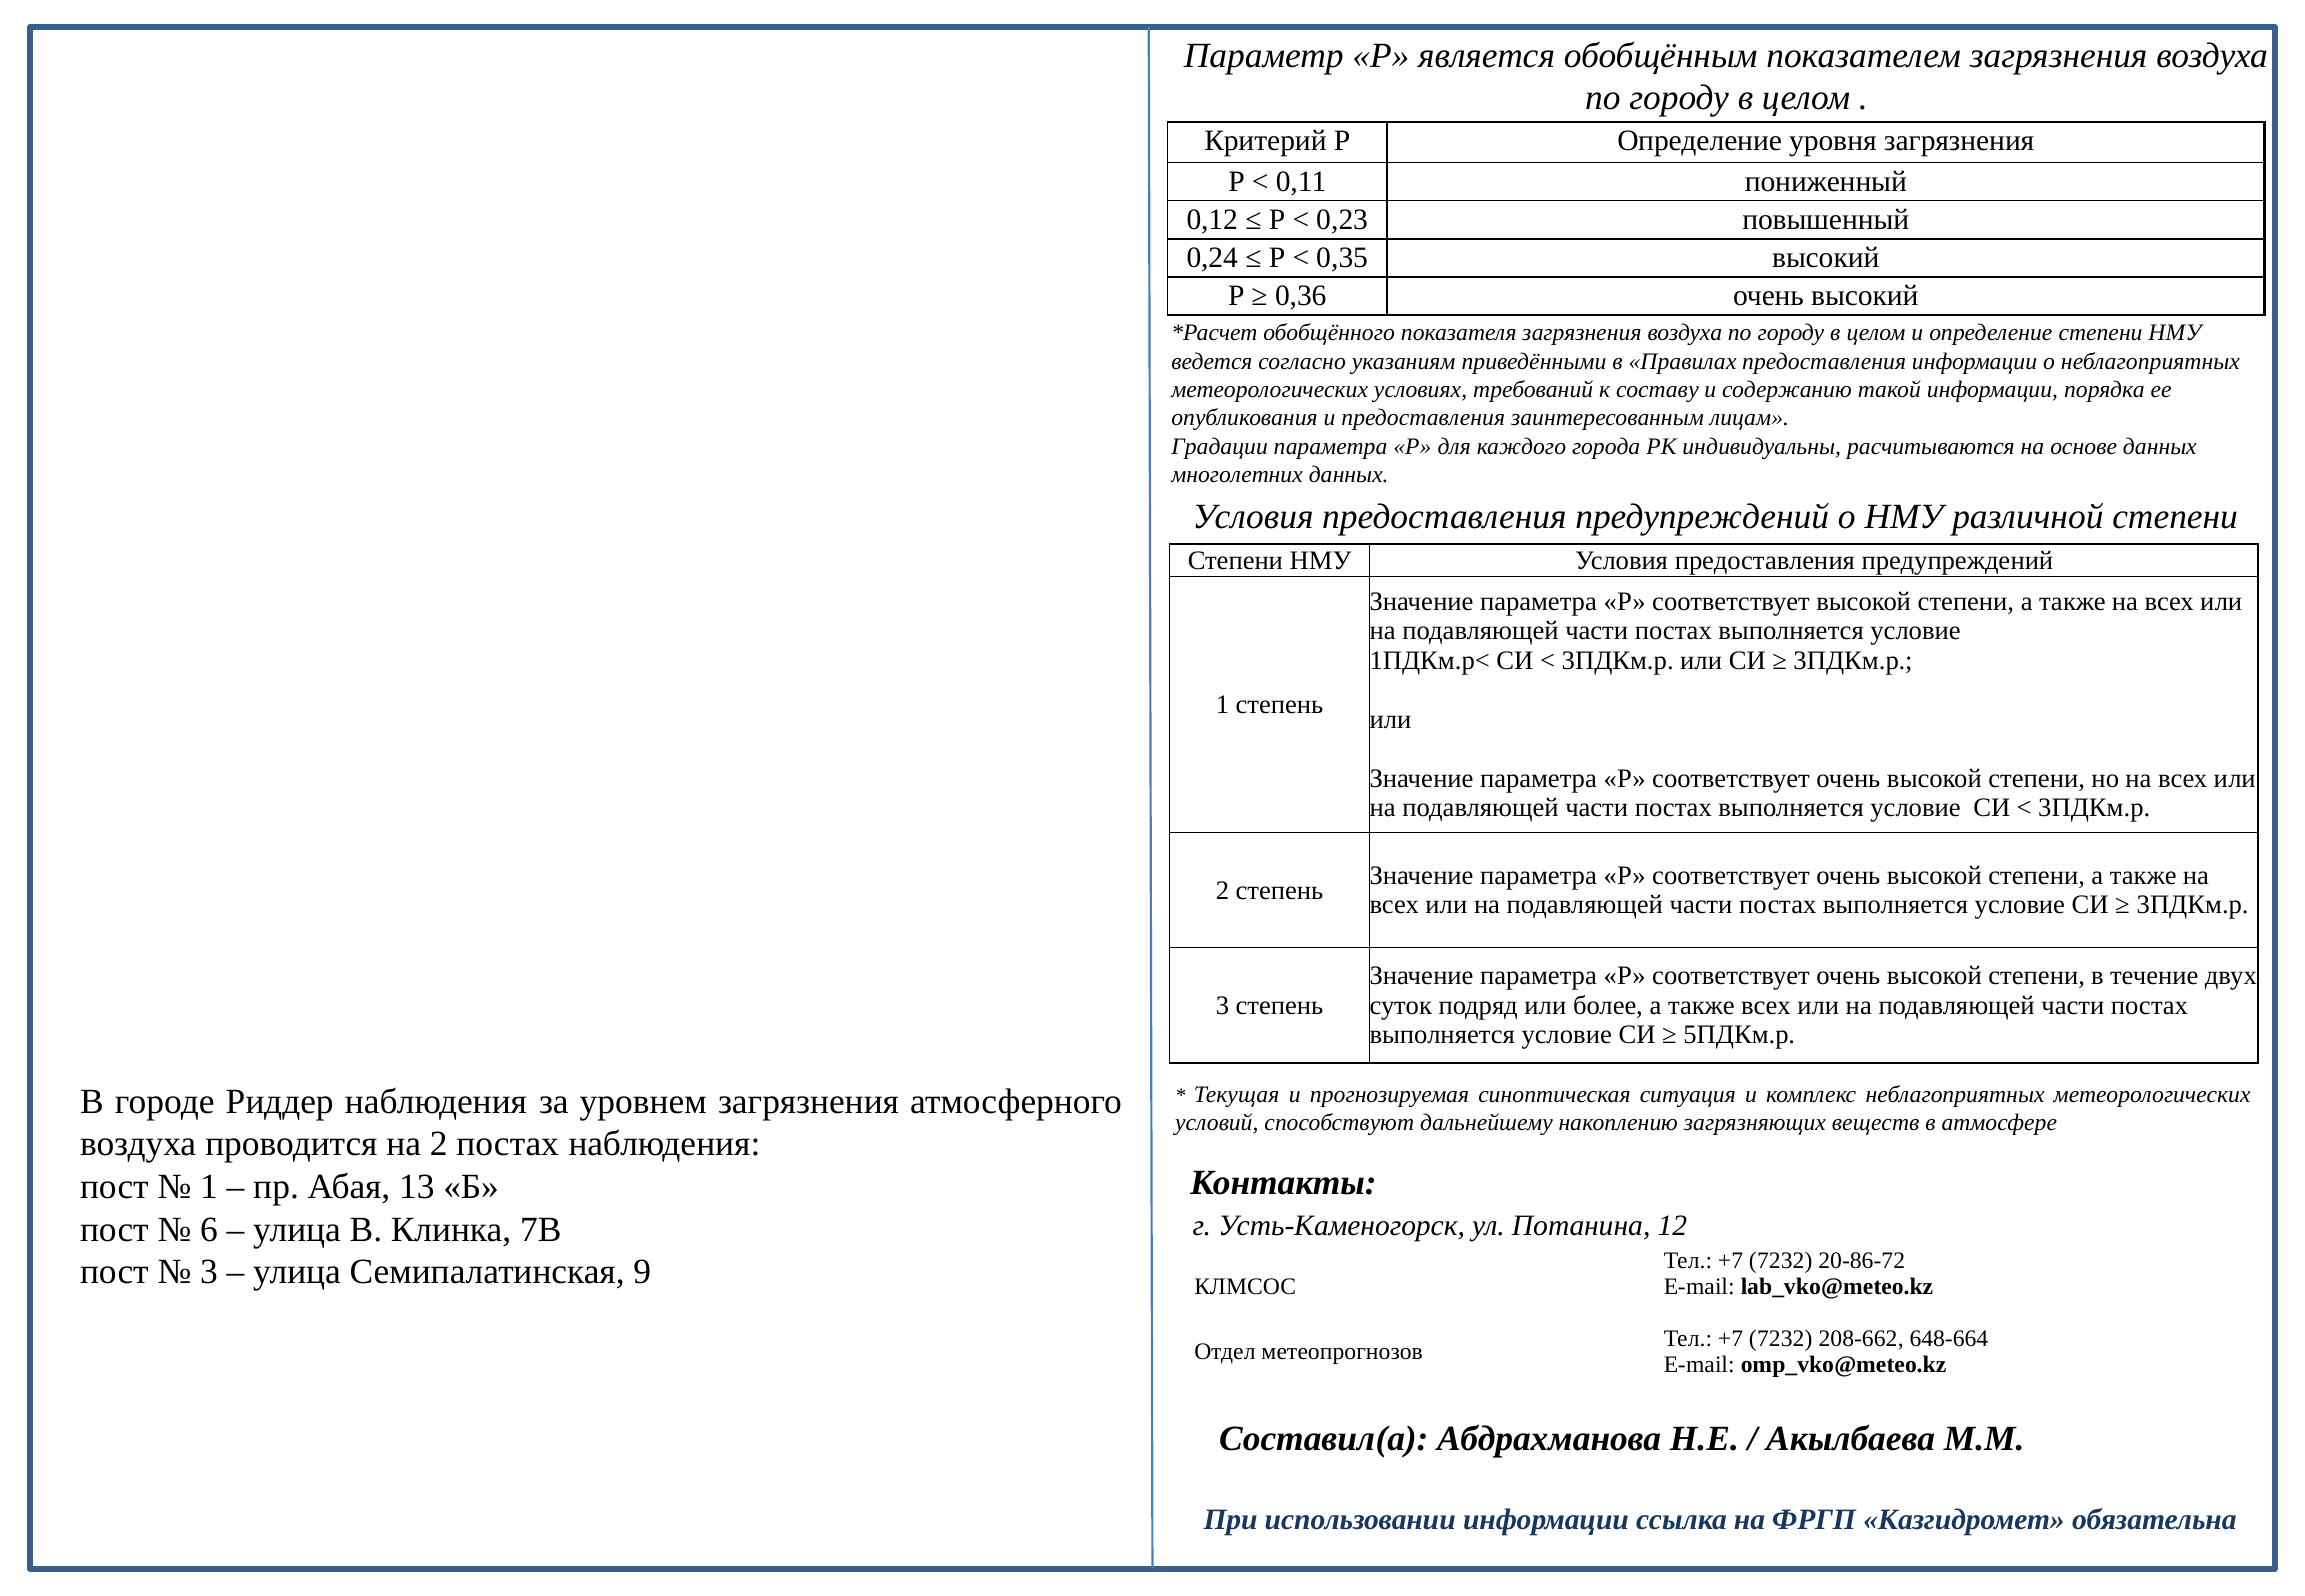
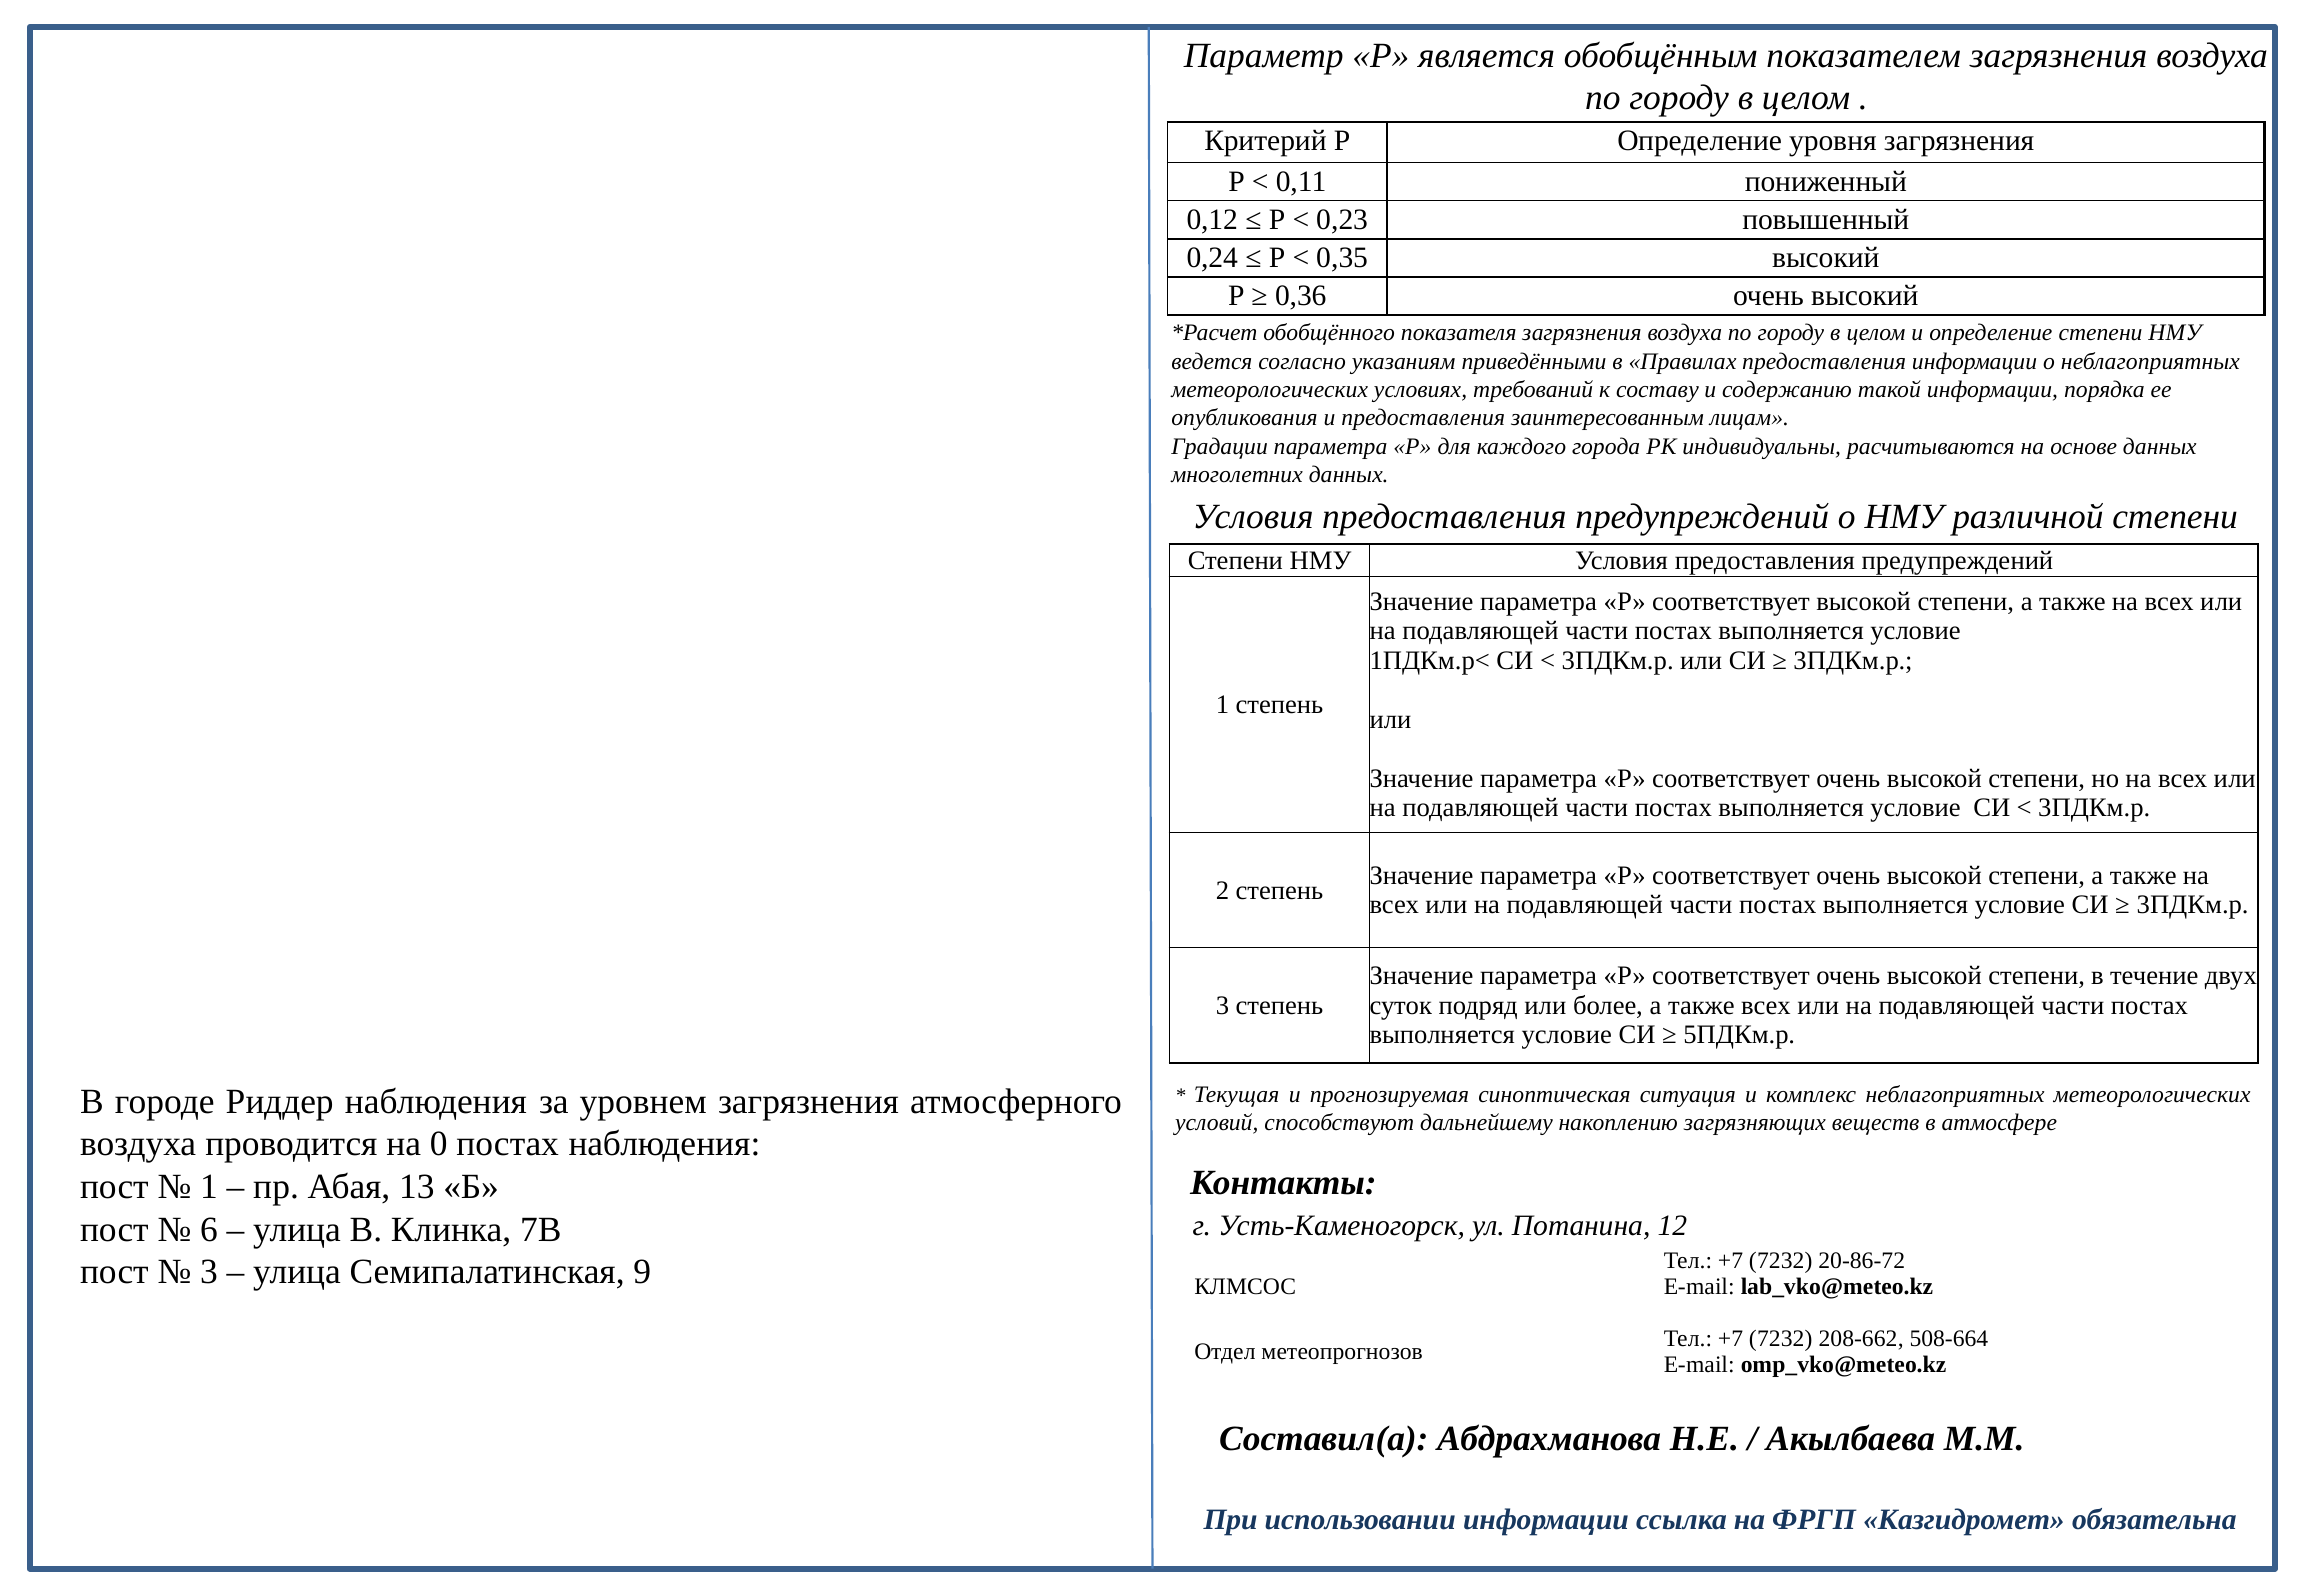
на 2: 2 -> 0
648-664: 648-664 -> 508-664
